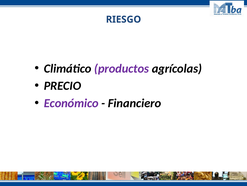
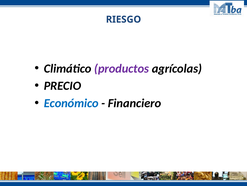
Económico colour: purple -> blue
